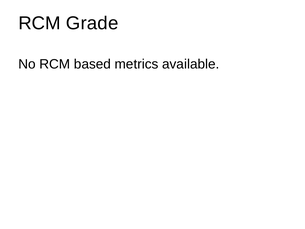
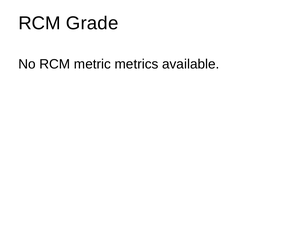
based: based -> metric
